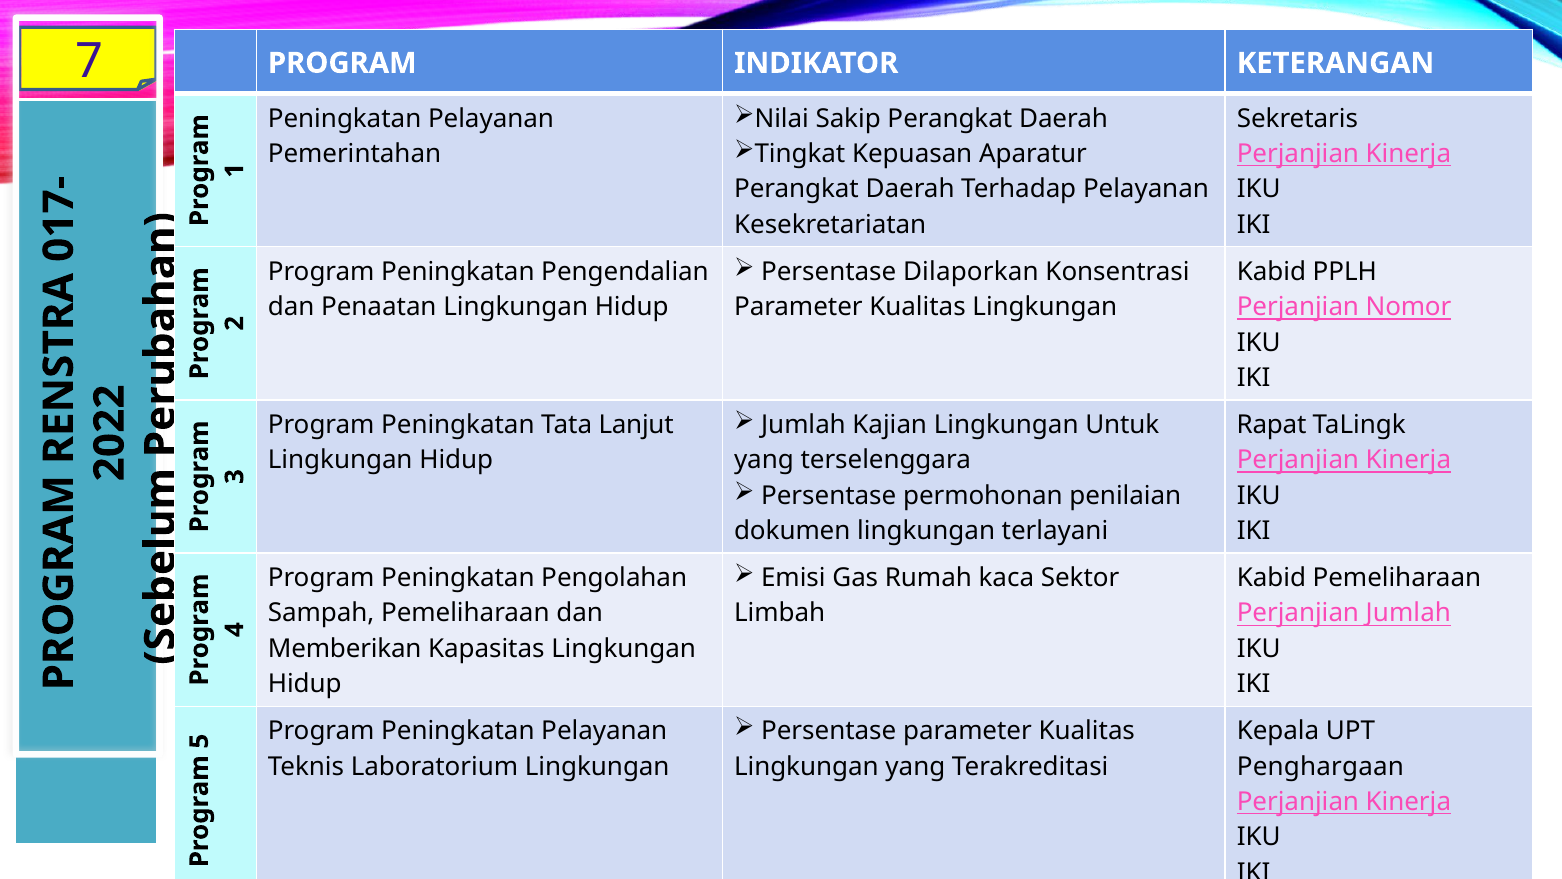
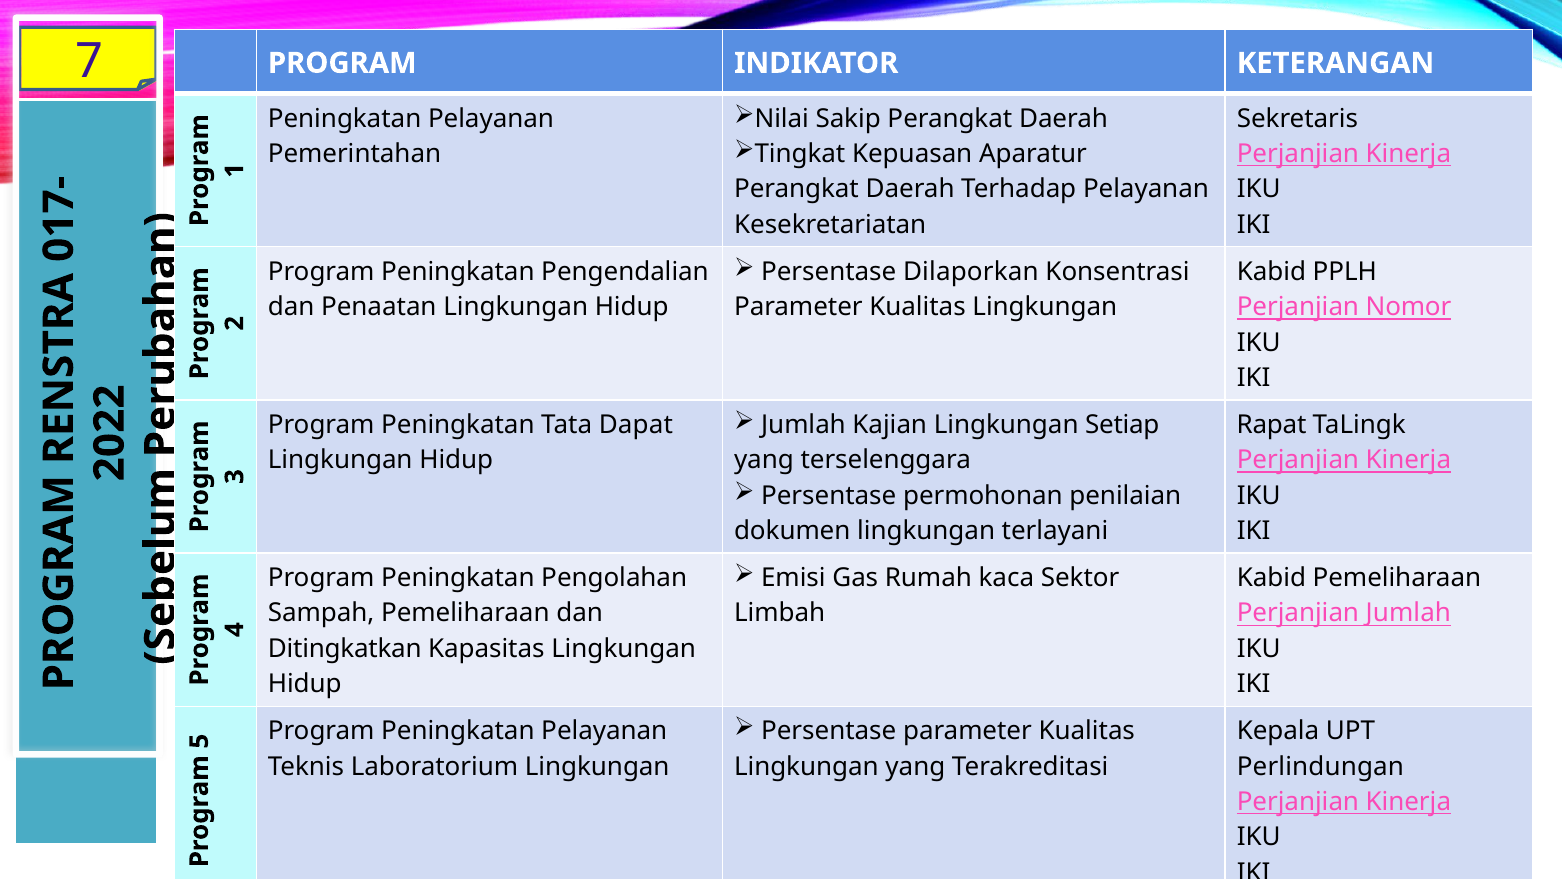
Untuk: Untuk -> Setiap
Lanjut: Lanjut -> Dapat
Memberikan: Memberikan -> Ditingkatkan
Penghargaan: Penghargaan -> Perlindungan
